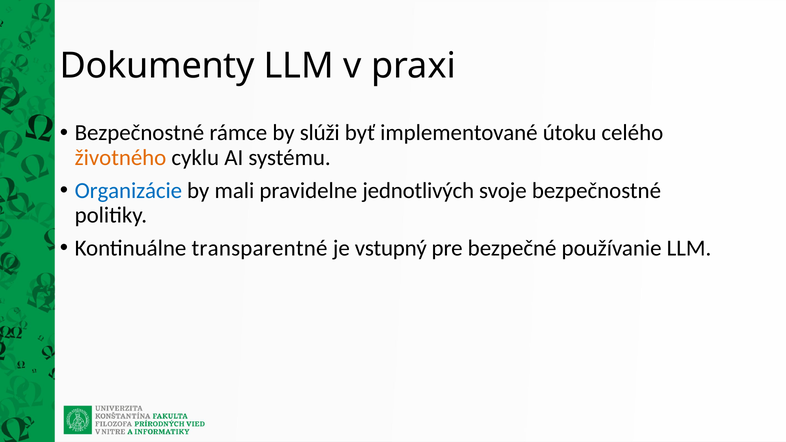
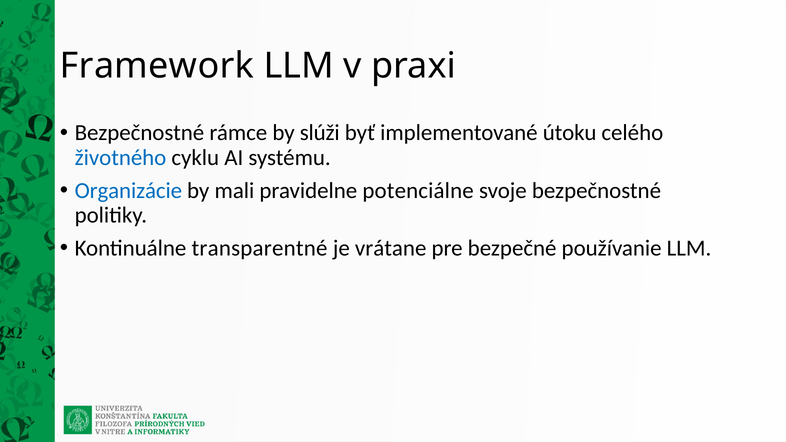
Dokumenty: Dokumenty -> Framework
životného colour: orange -> blue
jednotlivých: jednotlivých -> potenciálne
vstupný: vstupný -> vrátane
